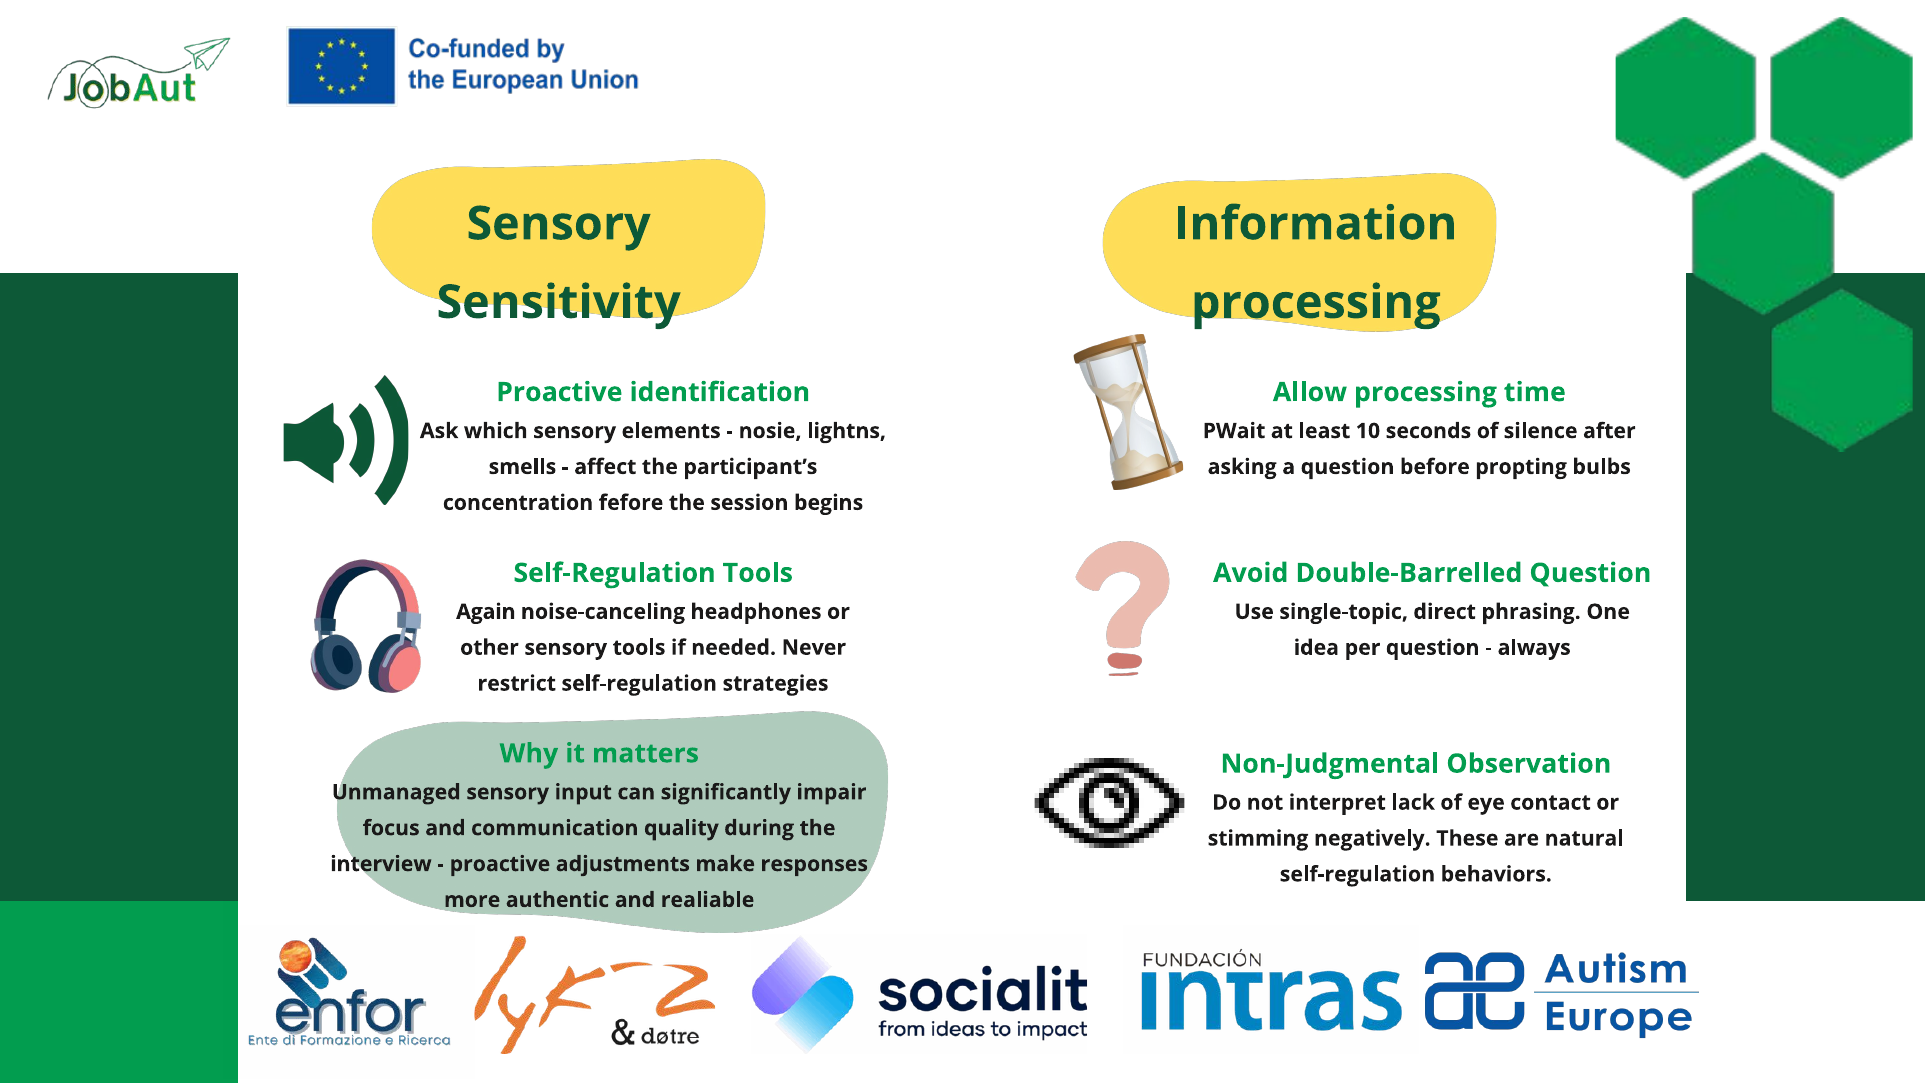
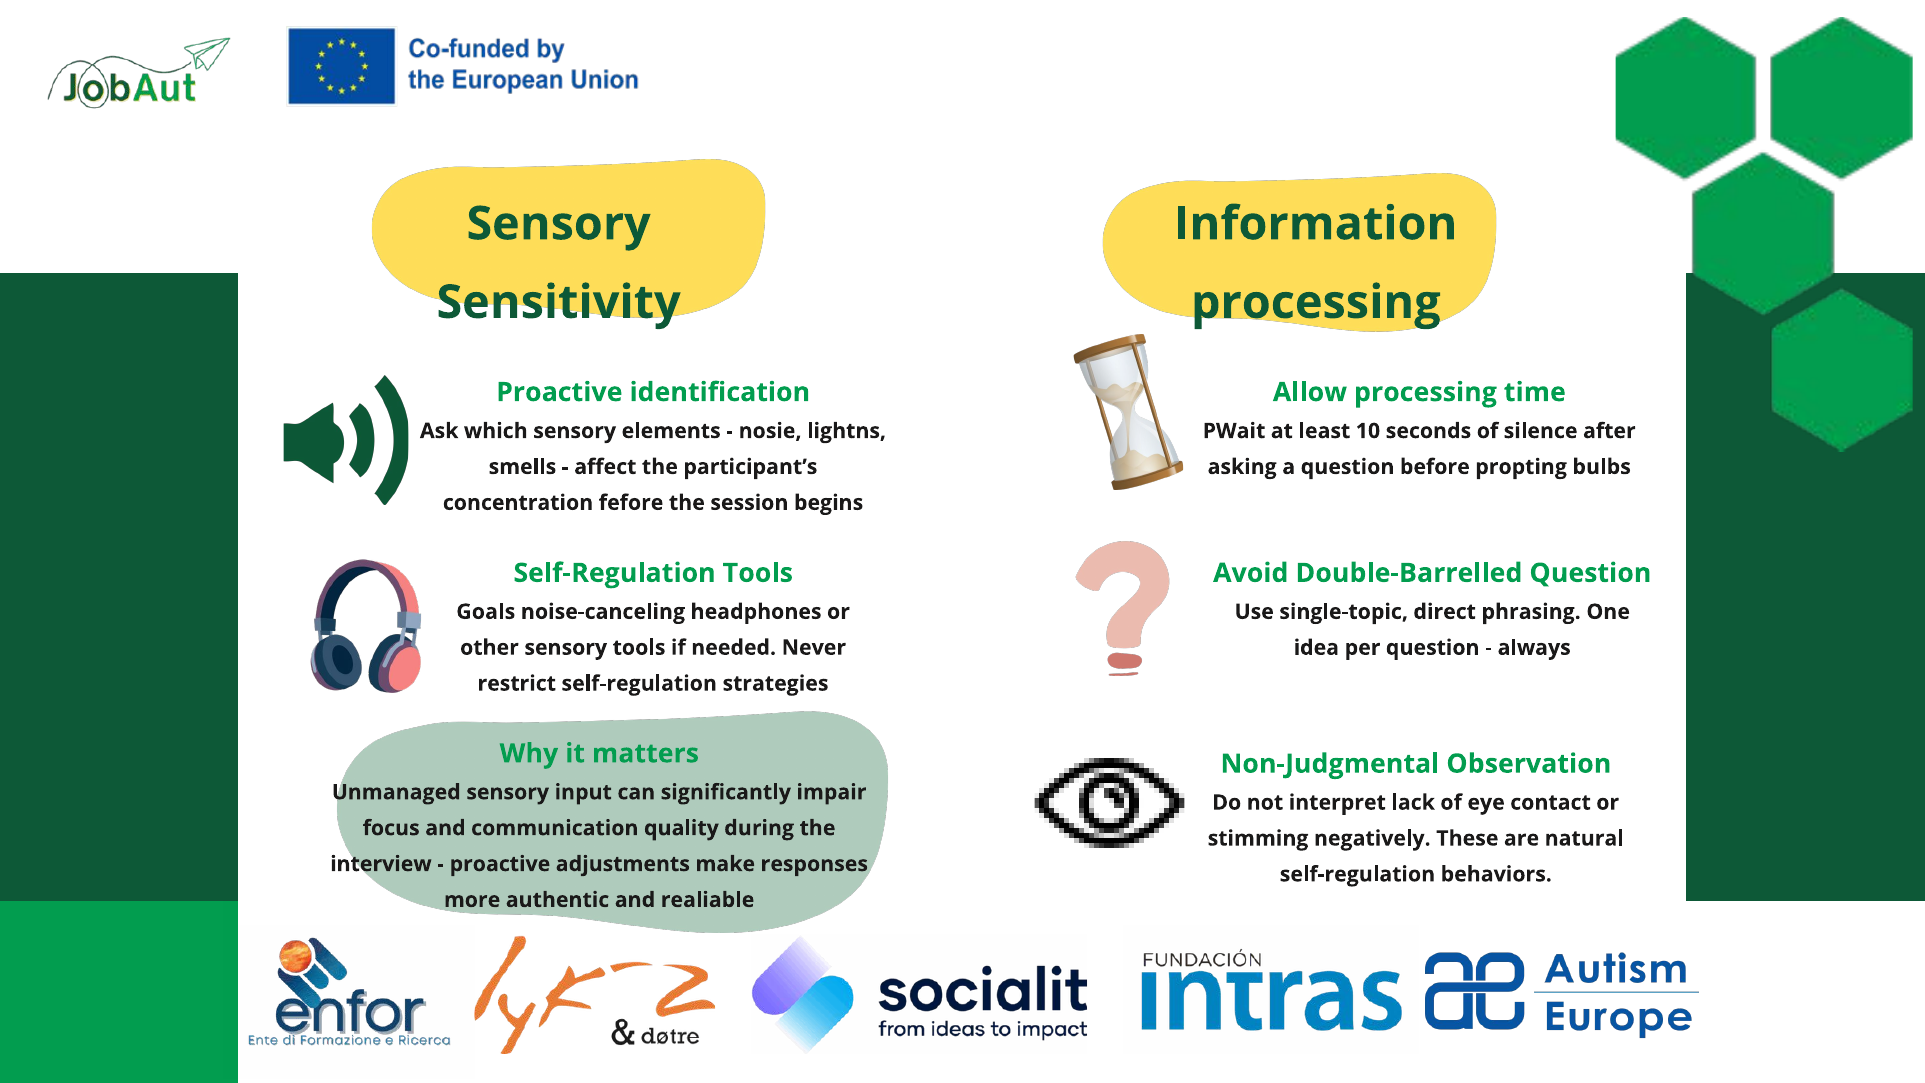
Again: Again -> Goals
